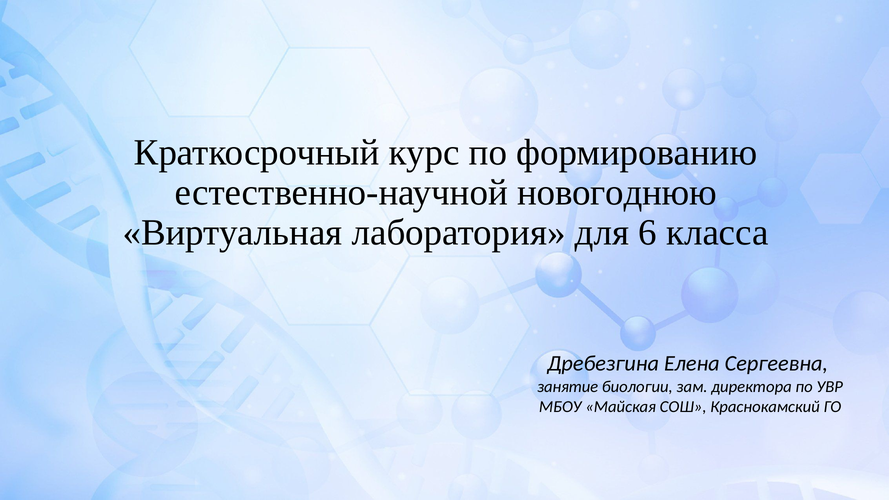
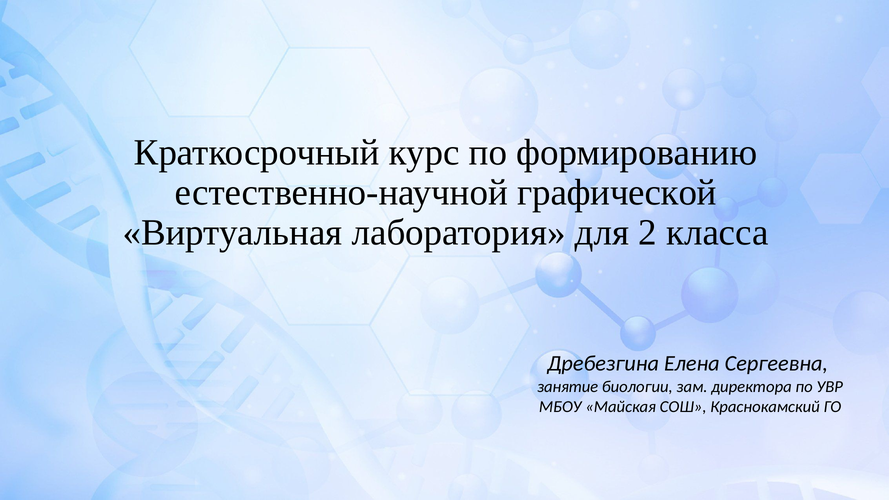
новогоднюю: новогоднюю -> графической
6: 6 -> 2
